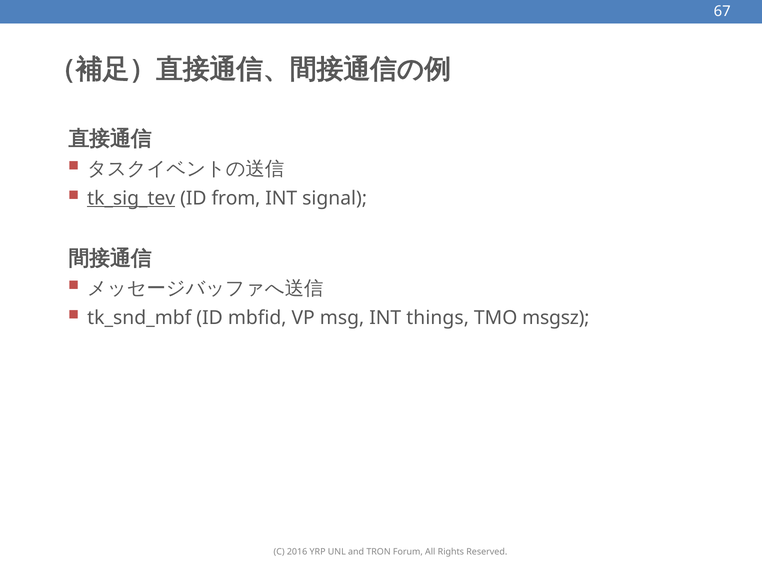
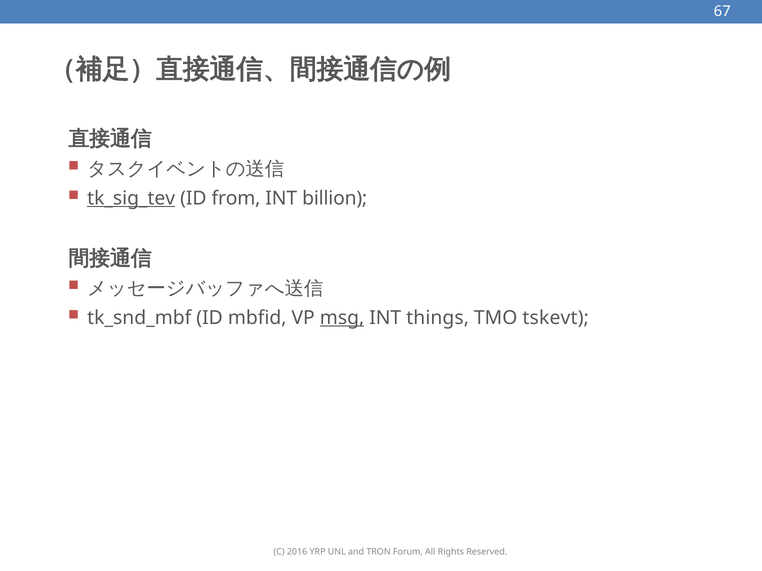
signal: signal -> billion
msg underline: none -> present
msgsz: msgsz -> tskevt
